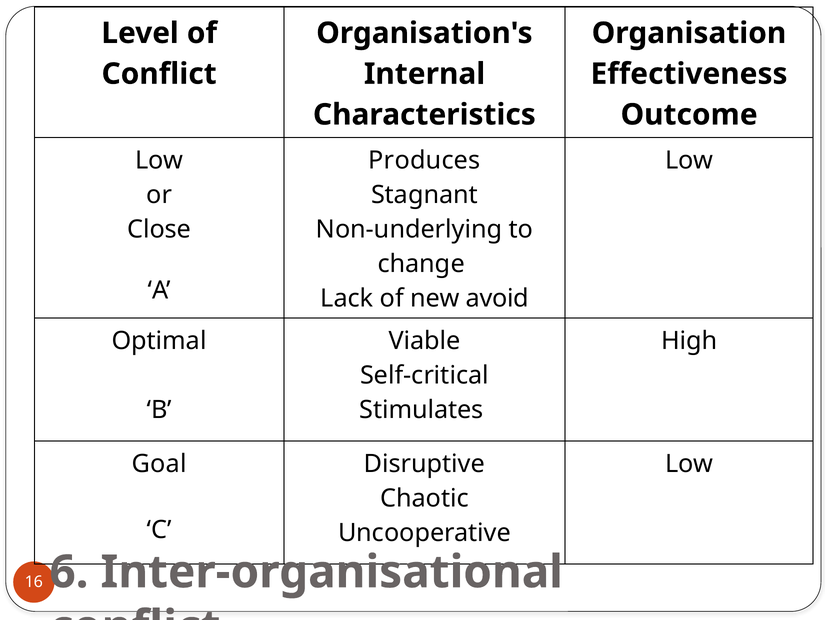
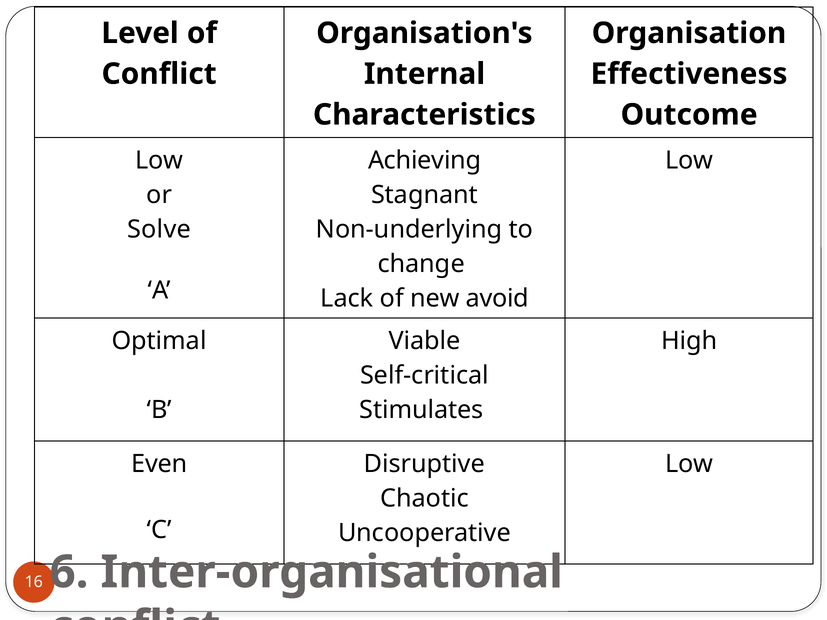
Produces: Produces -> Achieving
Close: Close -> Solve
Goal: Goal -> Even
